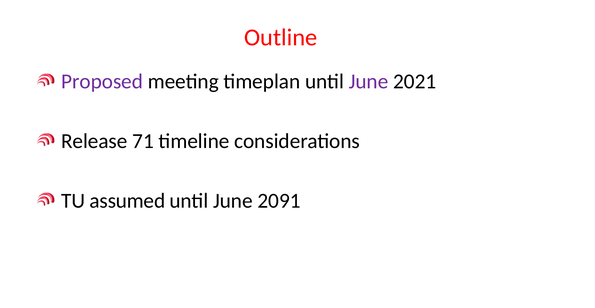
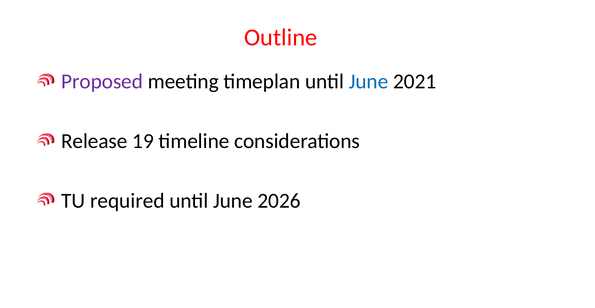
June at (369, 82) colour: purple -> blue
71: 71 -> 19
assumed: assumed -> required
2091: 2091 -> 2026
